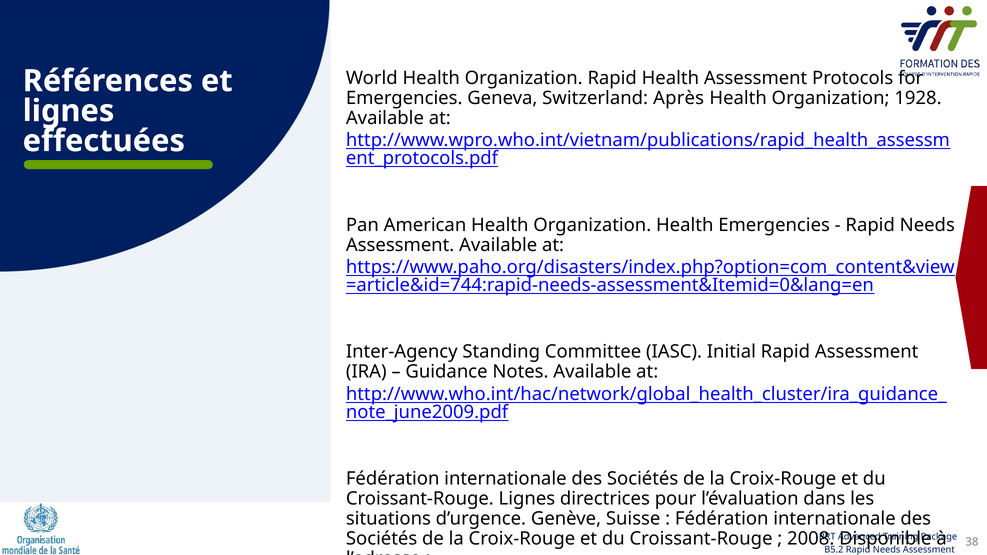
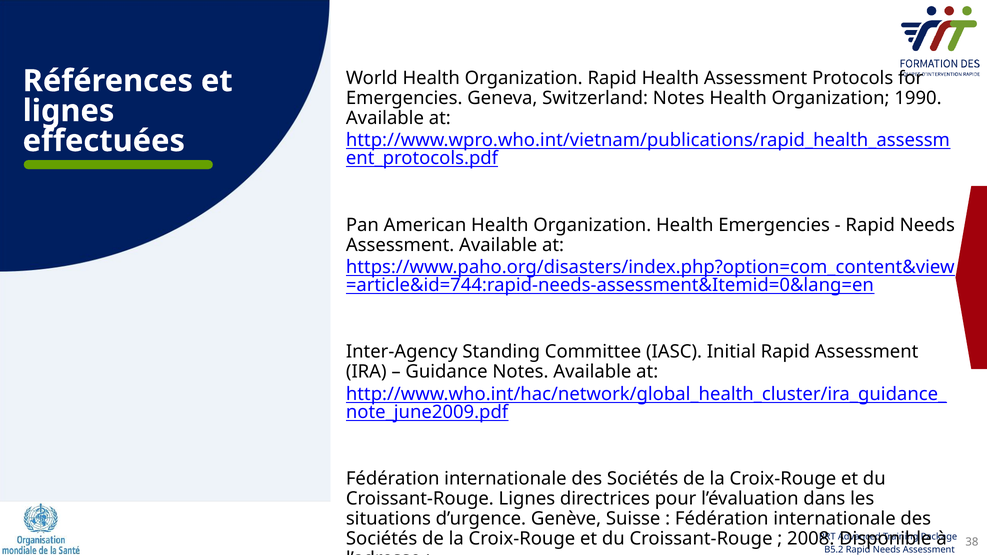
Switzerland Après: Après -> Notes
1928: 1928 -> 1990
